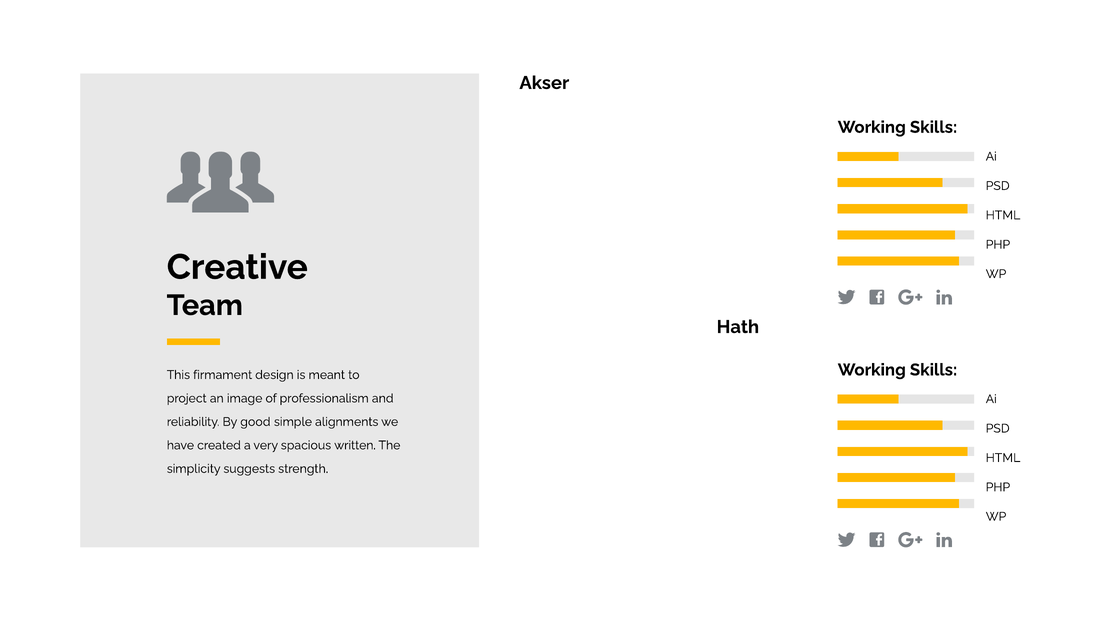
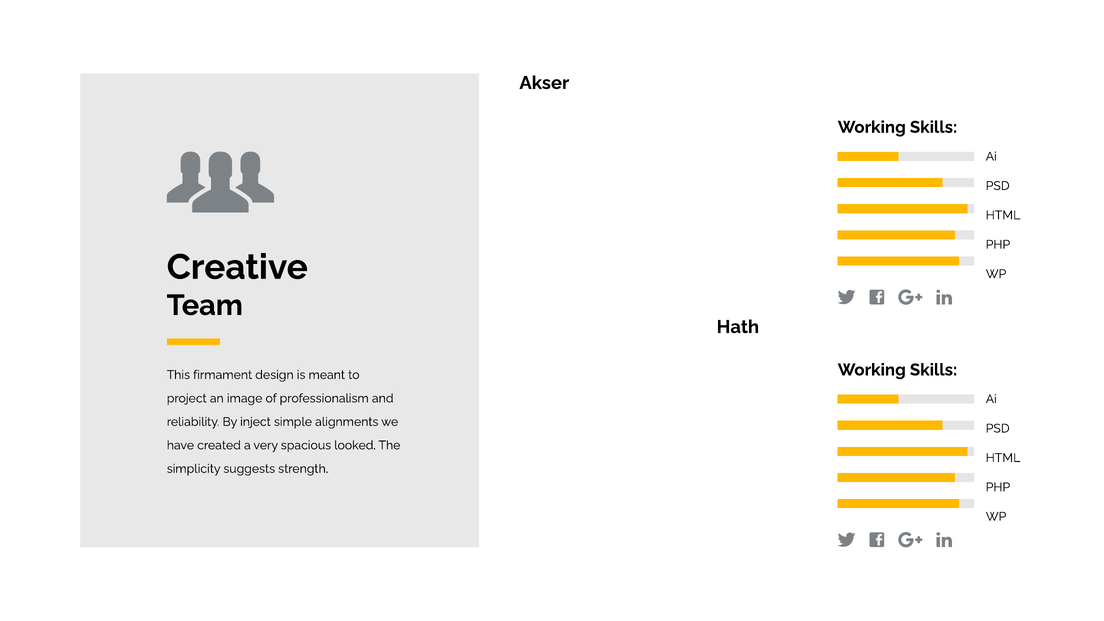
good: good -> inject
written: written -> looked
